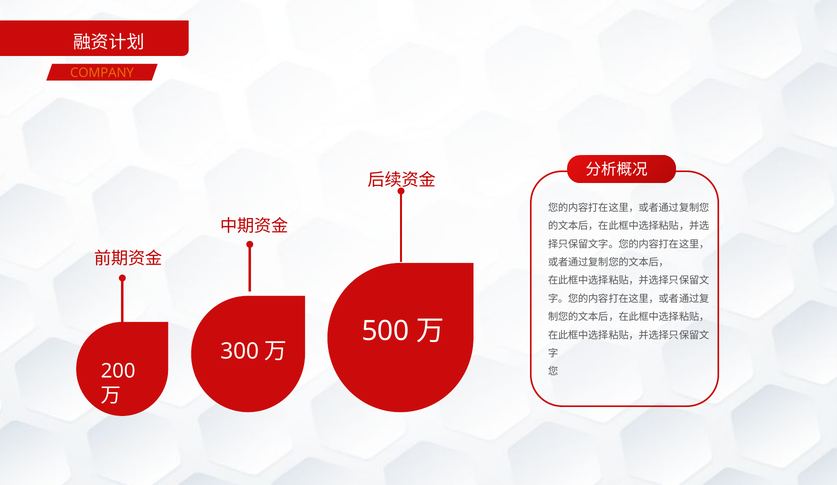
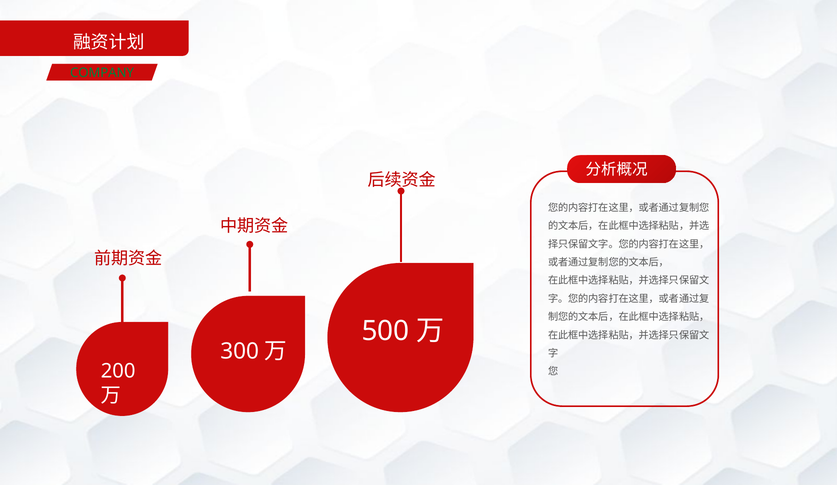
COMPANY colour: orange -> green
